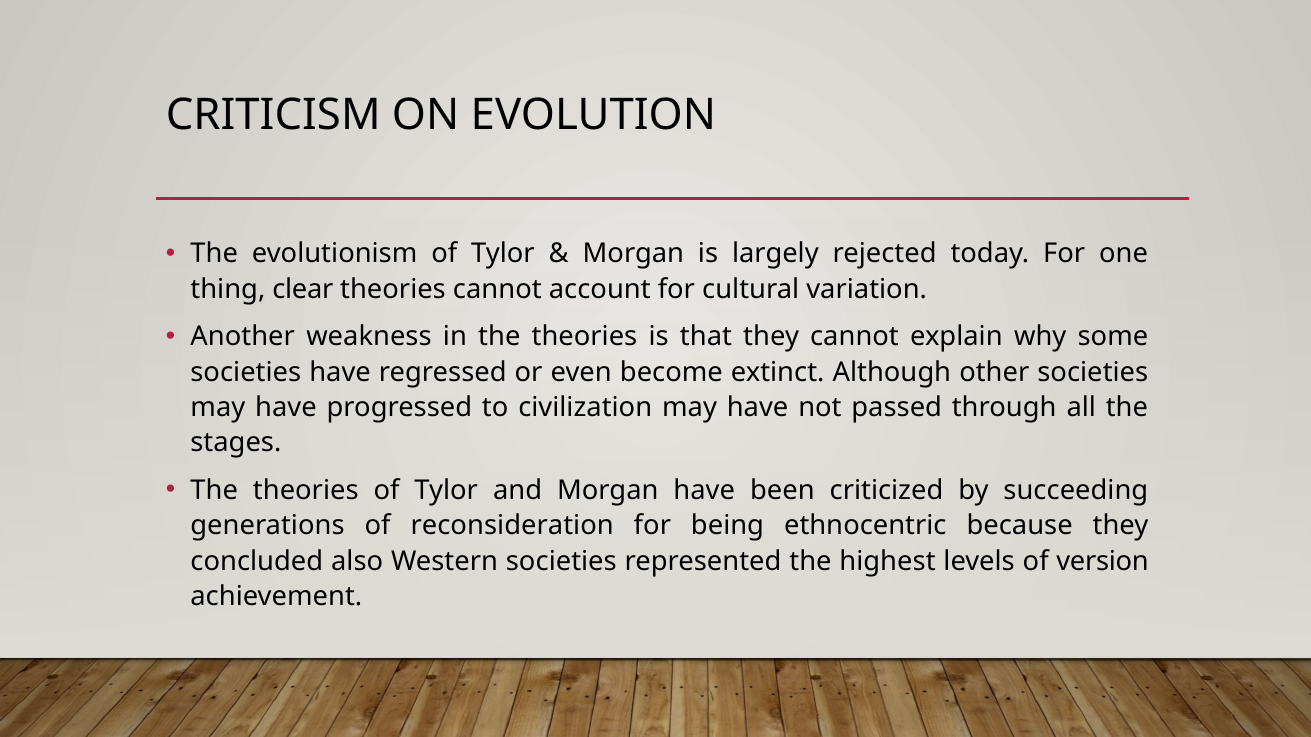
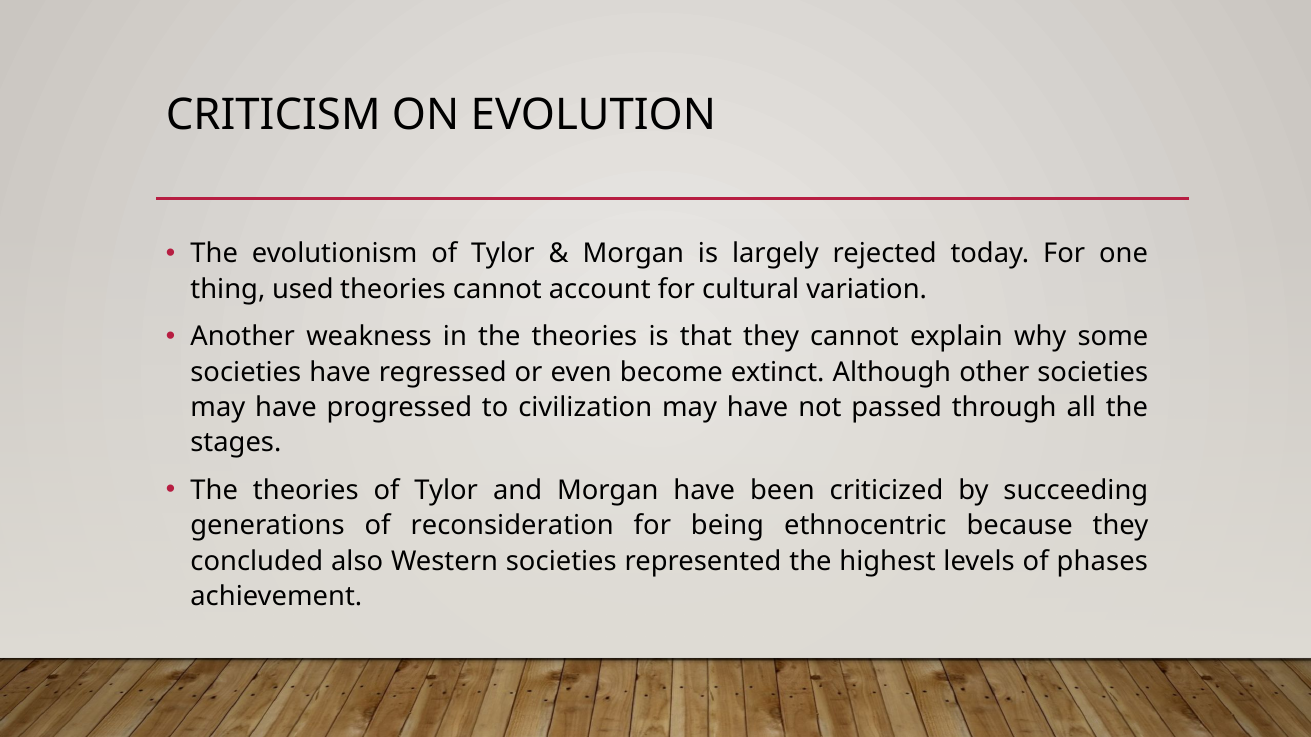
clear: clear -> used
version: version -> phases
